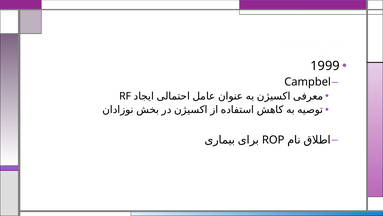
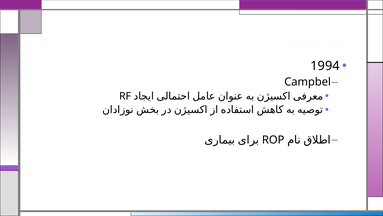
1999: 1999 -> 1994
